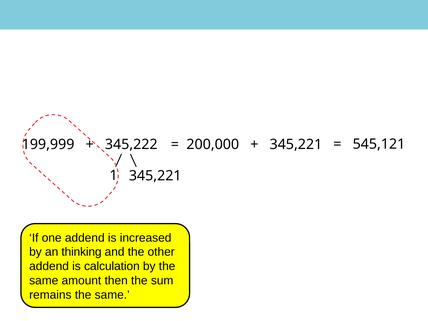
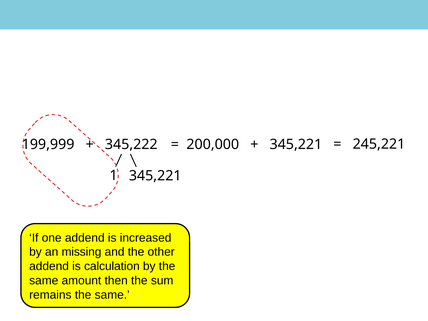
545,121: 545,121 -> 245,221
thinking: thinking -> missing
